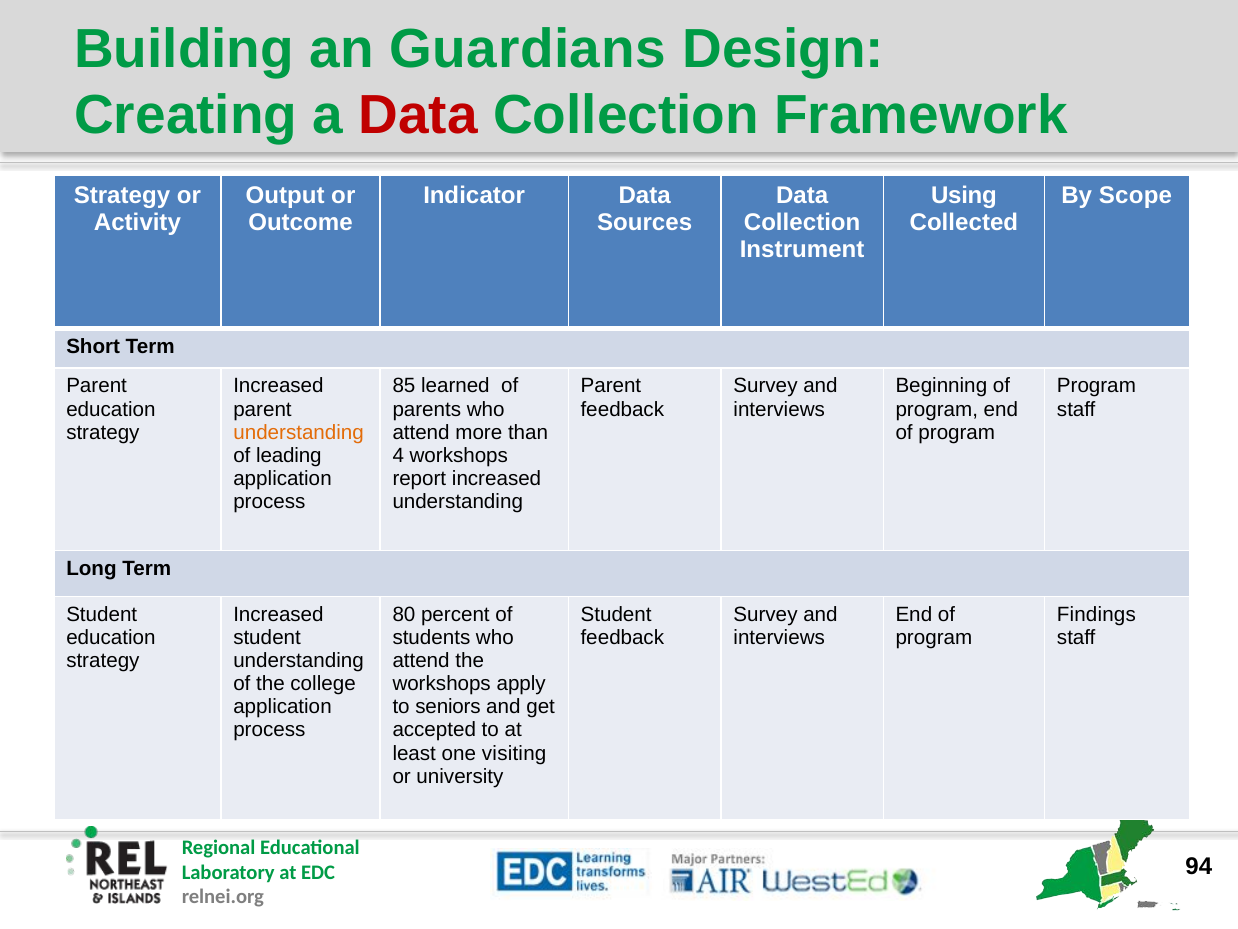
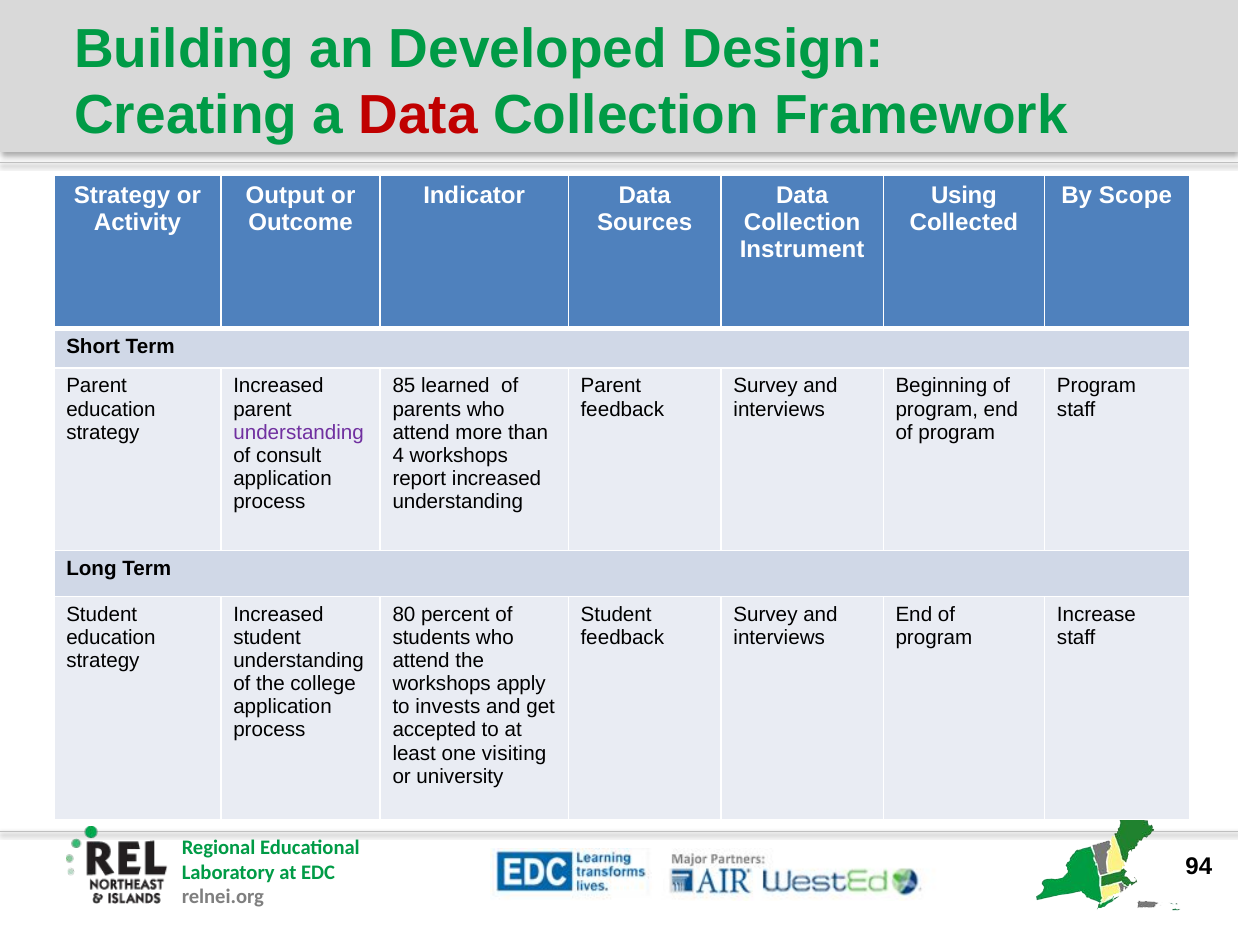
Guardians: Guardians -> Developed
understanding at (299, 432) colour: orange -> purple
leading: leading -> consult
Findings: Findings -> Increase
seniors: seniors -> invests
